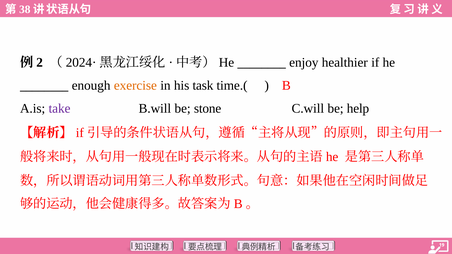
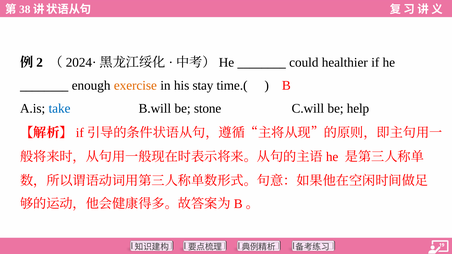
enjoy: enjoy -> could
task: task -> stay
take colour: purple -> blue
